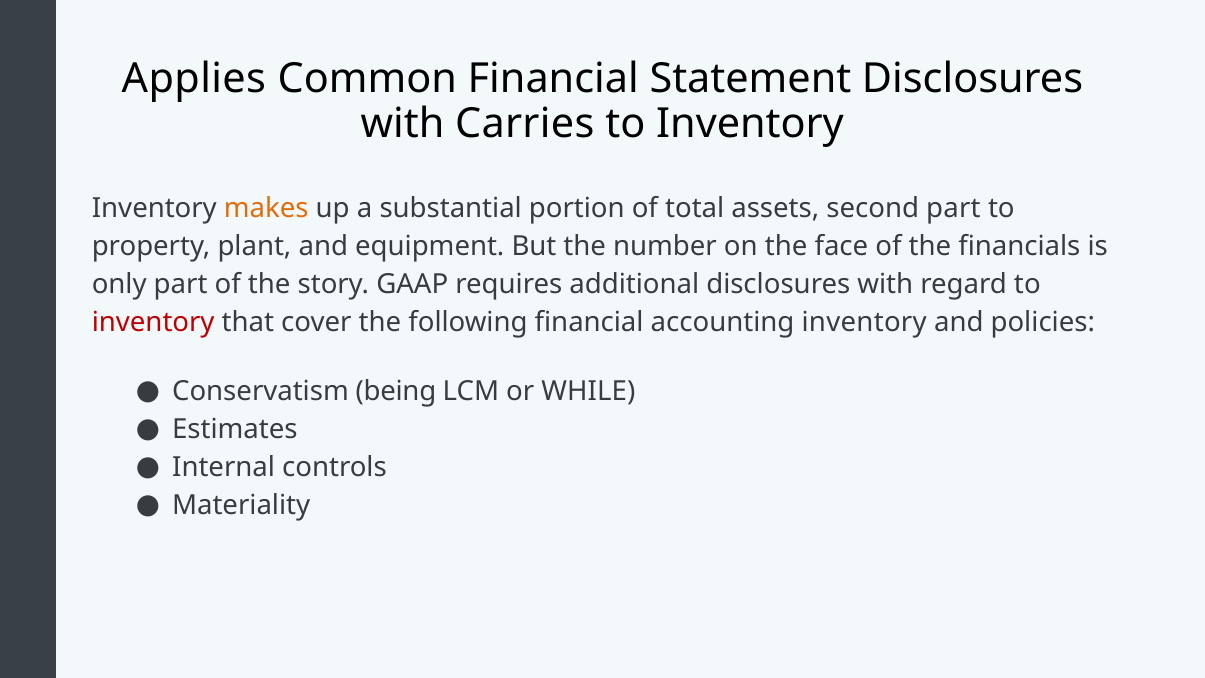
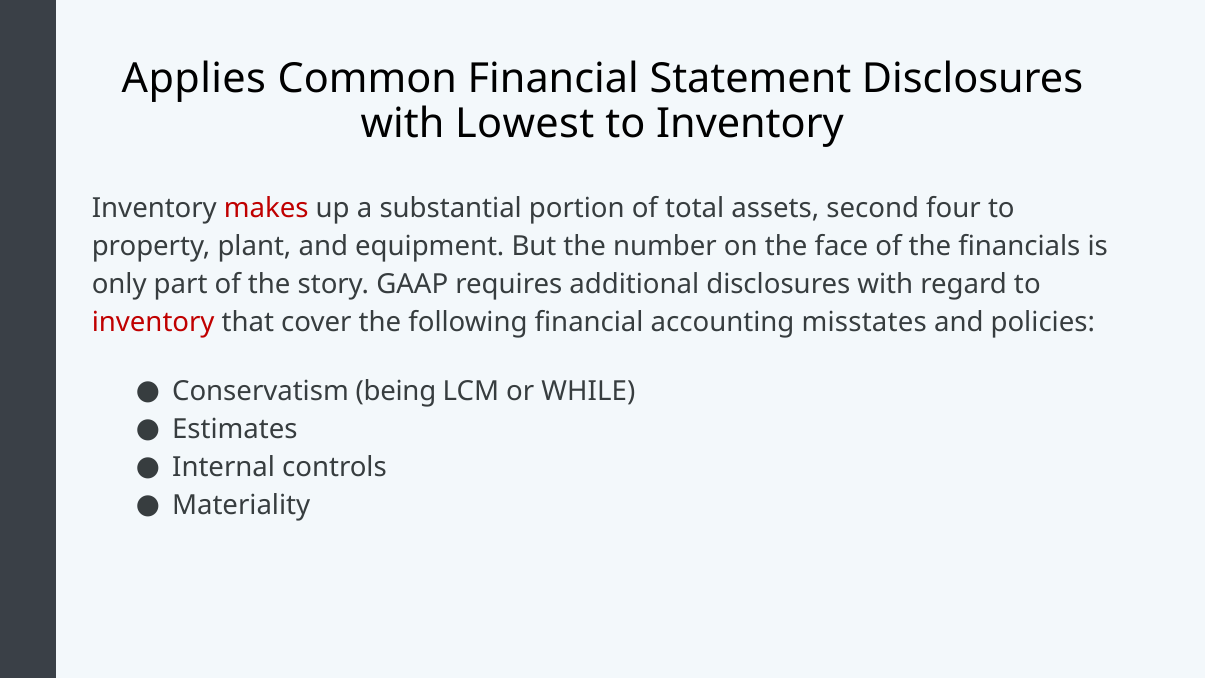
Carries: Carries -> Lowest
makes colour: orange -> red
second part: part -> four
accounting inventory: inventory -> misstates
